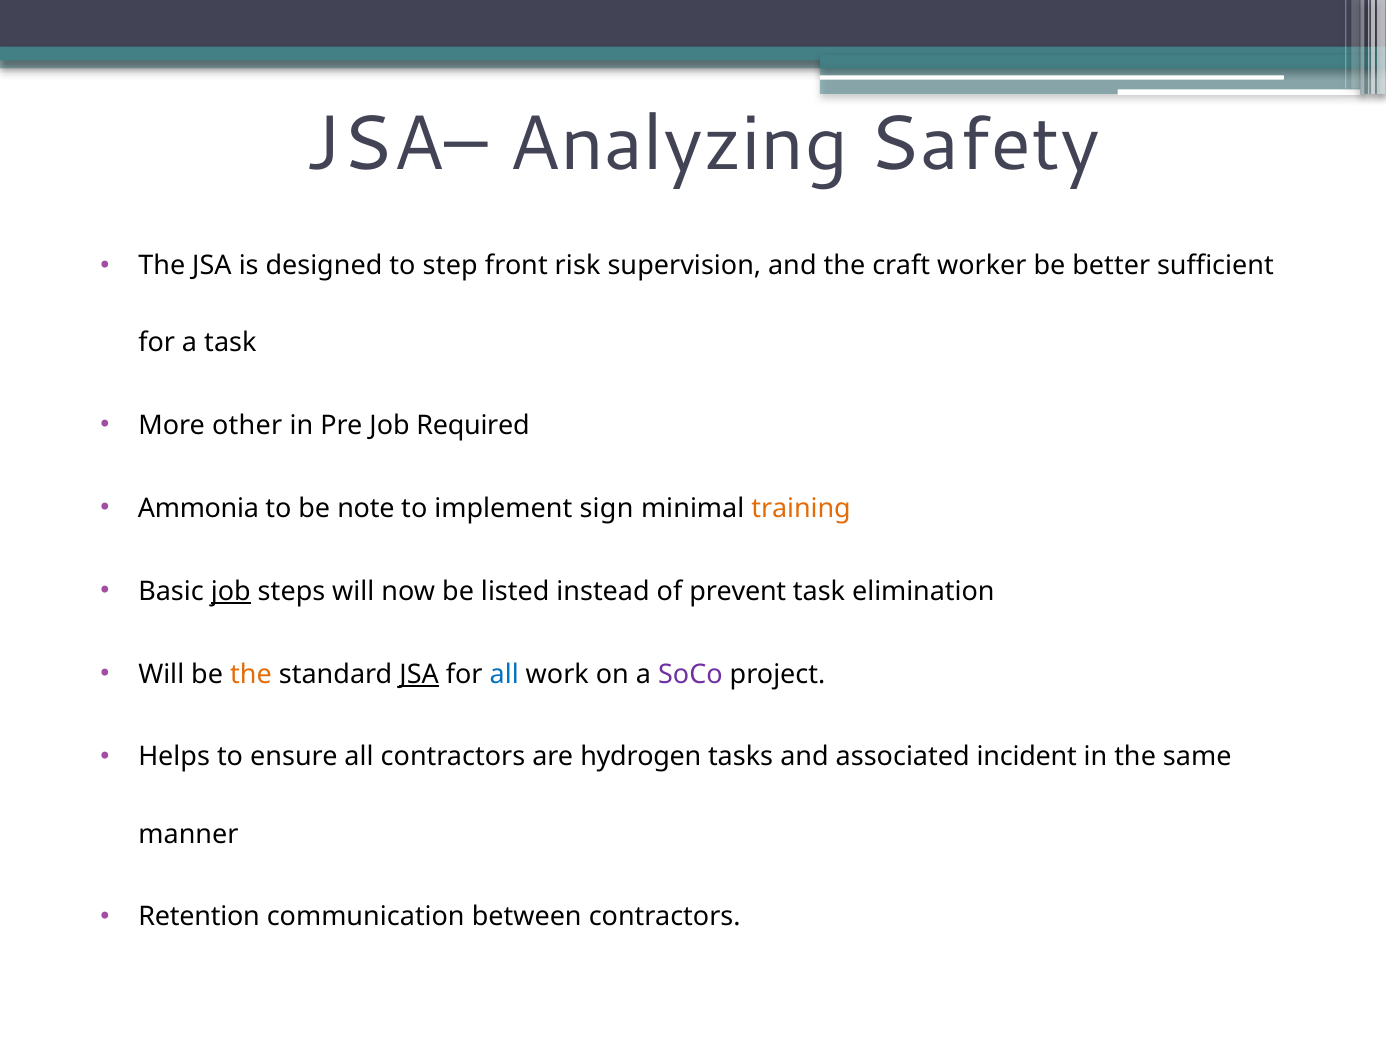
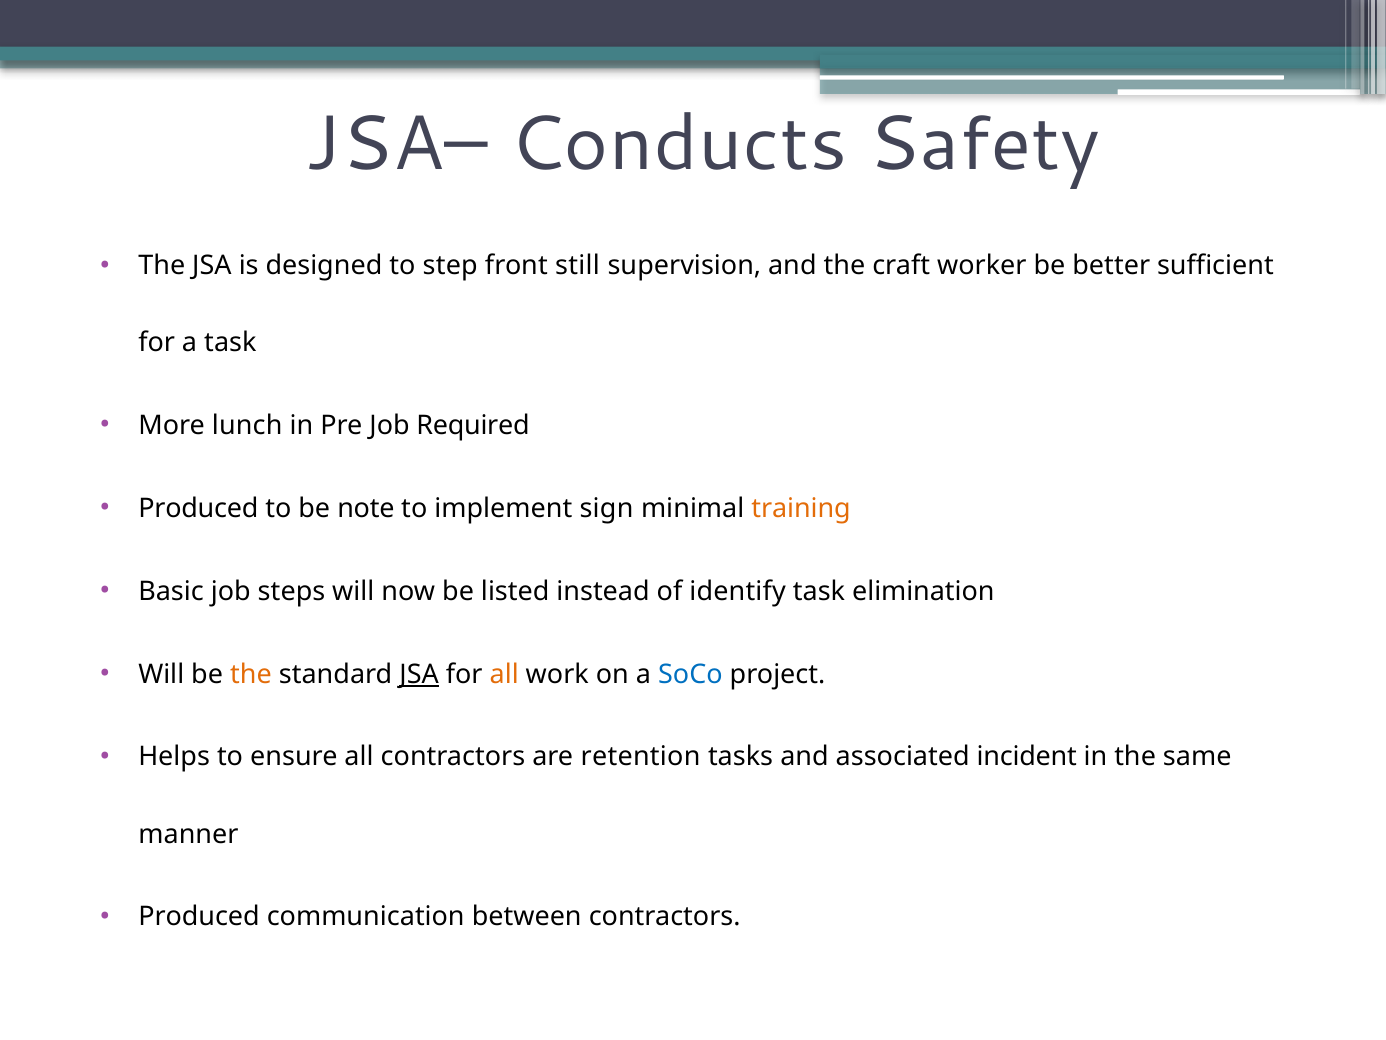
Analyzing: Analyzing -> Conducts
risk: risk -> still
other: other -> lunch
Ammonia at (198, 508): Ammonia -> Produced
job at (231, 591) underline: present -> none
prevent: prevent -> identify
all at (504, 674) colour: blue -> orange
SoCo colour: purple -> blue
hydrogen: hydrogen -> retention
Retention at (199, 917): Retention -> Produced
